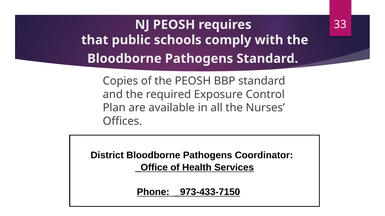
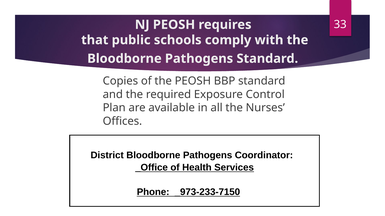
_973-433-7150: _973-433-7150 -> _973-233-7150
